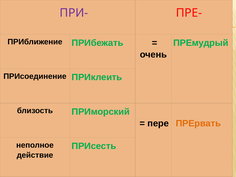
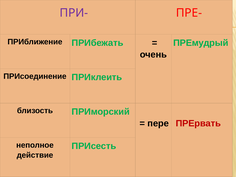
ПРЕрвать colour: orange -> red
